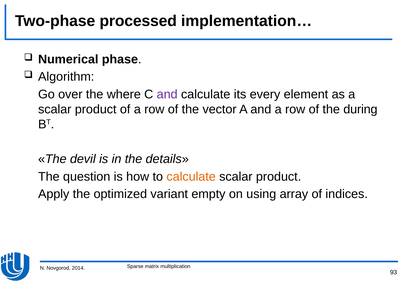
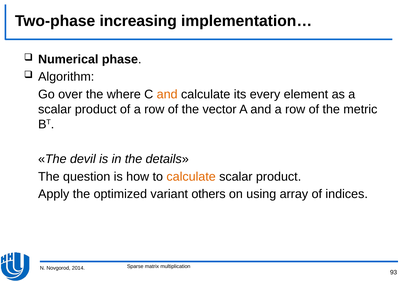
processed: processed -> increasing
and at (167, 94) colour: purple -> orange
during: during -> metric
empty: empty -> others
